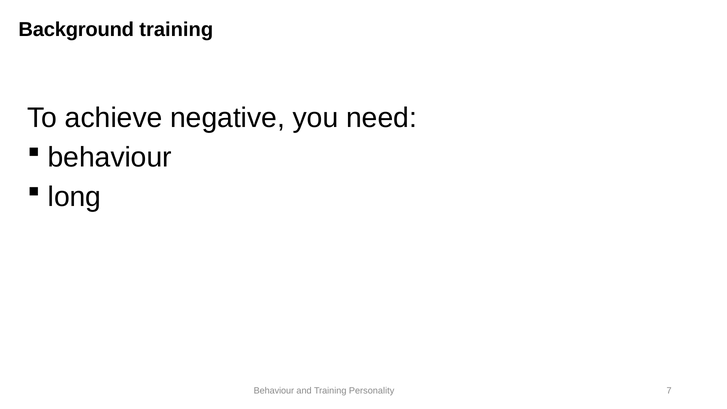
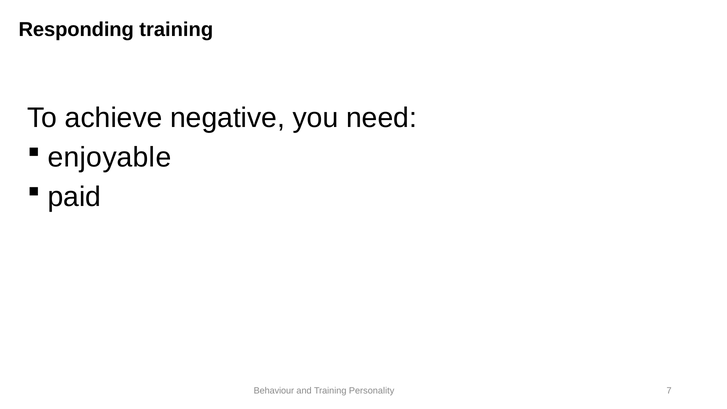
Background: Background -> Responding
behaviour at (110, 158): behaviour -> enjoyable
long: long -> paid
